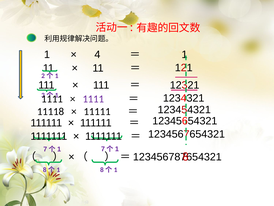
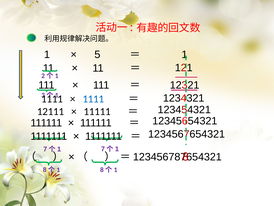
4: 4 -> 5
1111 at (93, 99) colour: purple -> blue
11118: 11118 -> 12111
